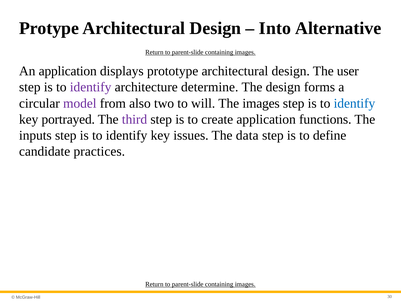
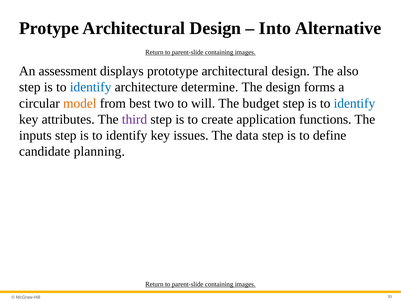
An application: application -> assessment
user: user -> also
identify at (91, 87) colour: purple -> blue
model colour: purple -> orange
also: also -> best
The images: images -> budget
portrayed: portrayed -> attributes
practices: practices -> planning
